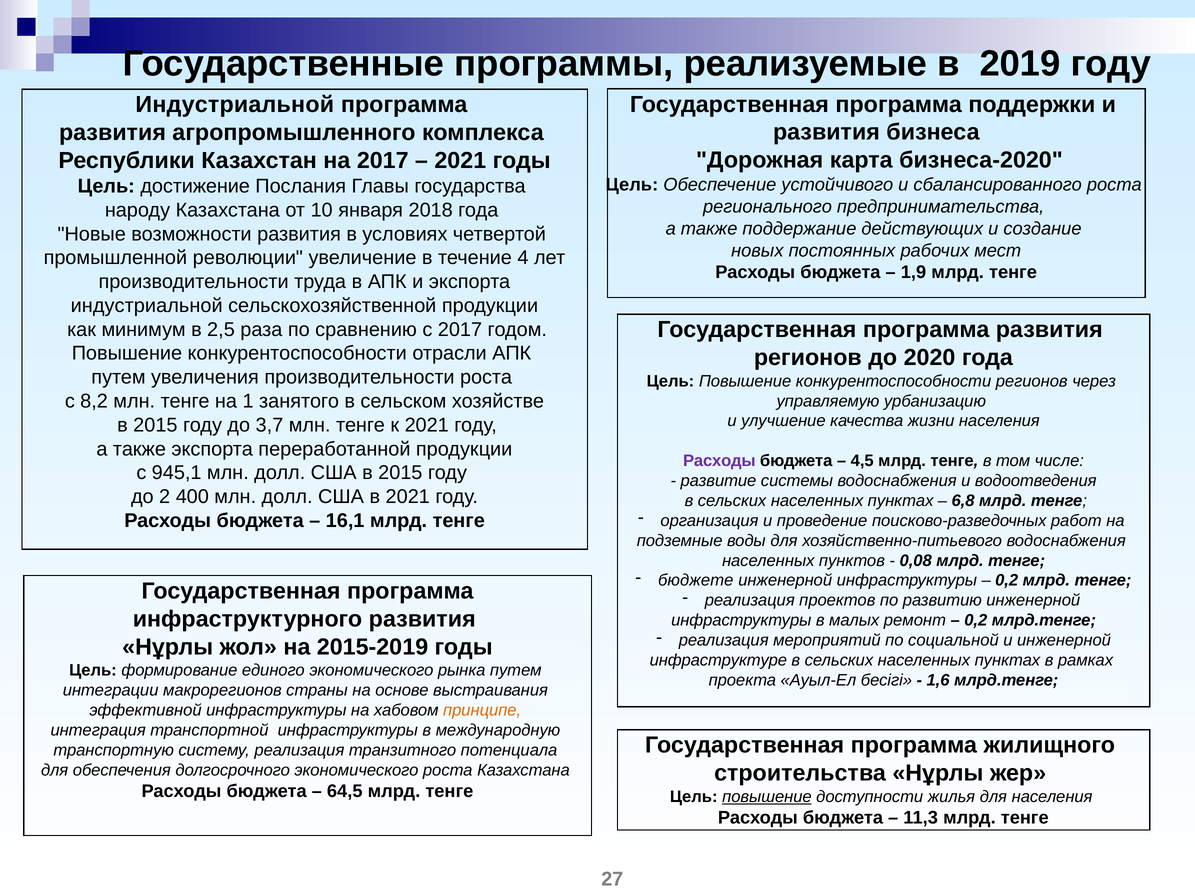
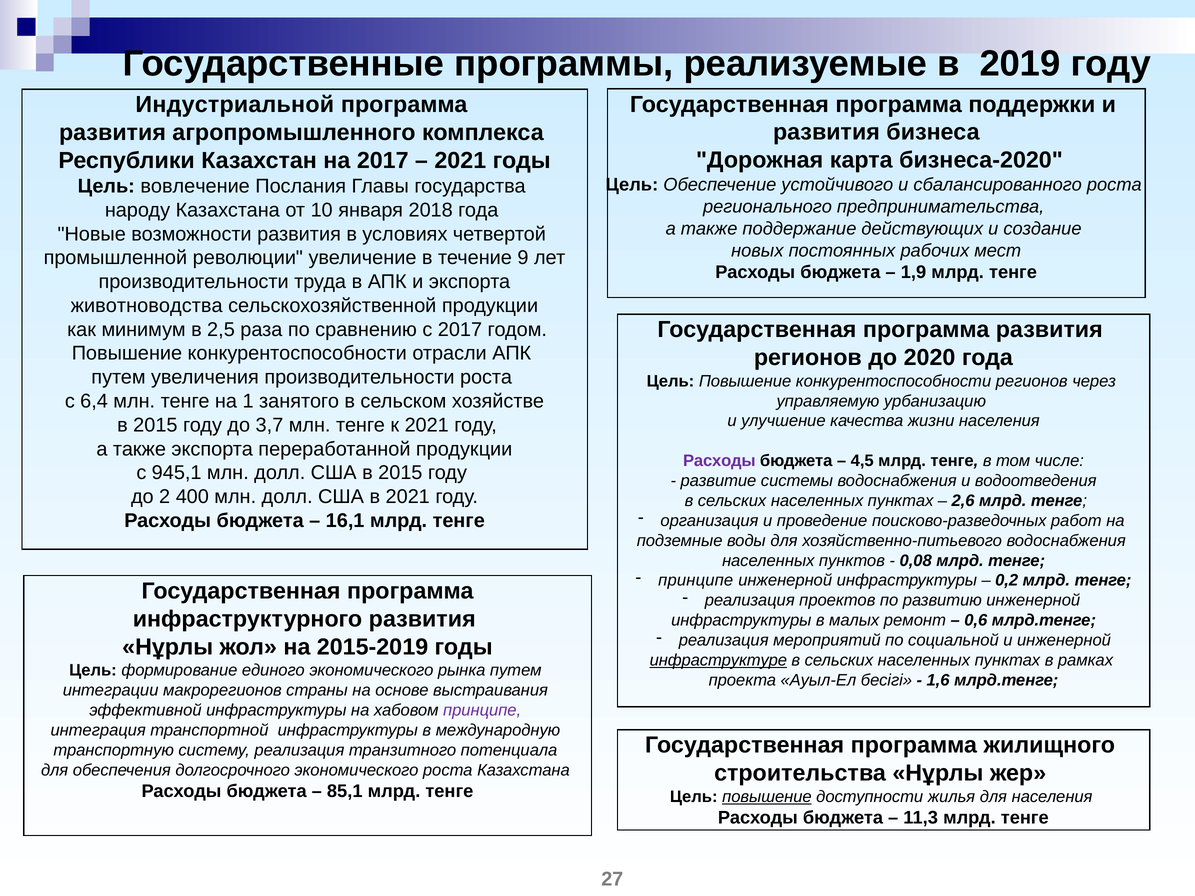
достижение: достижение -> вовлечение
4: 4 -> 9
индустриальной at (147, 306): индустриальной -> животноводства
8,2: 8,2 -> 6,4
6,8: 6,8 -> 2,6
бюджете at (696, 581): бюджете -> принципе
0,2 at (976, 621): 0,2 -> 0,6
инфраструктуре underline: none -> present
принципе at (482, 710) colour: orange -> purple
64,5: 64,5 -> 85,1
